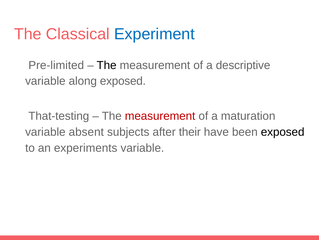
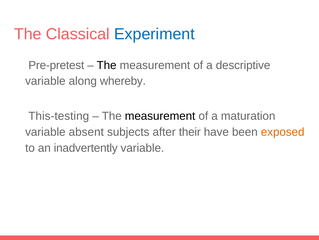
Pre-limited: Pre-limited -> Pre-pretest
along exposed: exposed -> whereby
That-testing: That-testing -> This-testing
measurement at (160, 116) colour: red -> black
exposed at (283, 132) colour: black -> orange
experiments: experiments -> inadvertently
